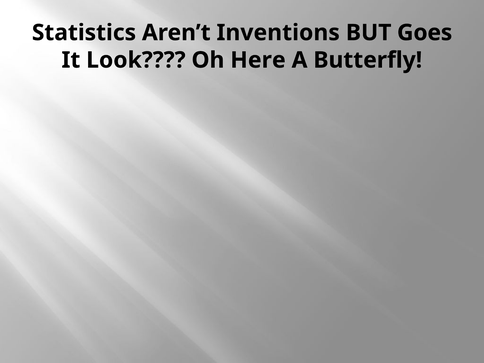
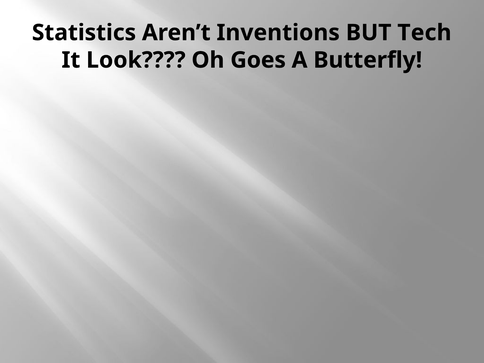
Goes: Goes -> Tech
Here: Here -> Goes
